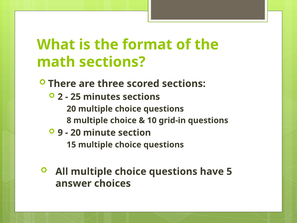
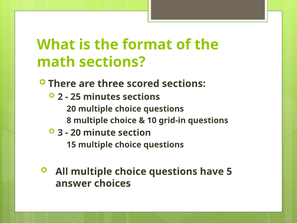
9: 9 -> 3
